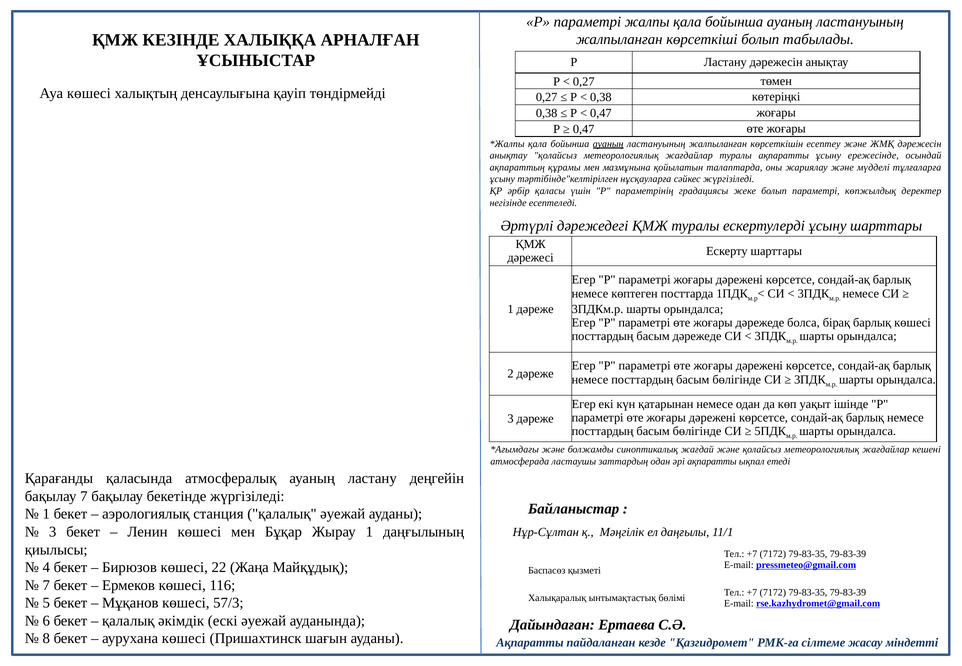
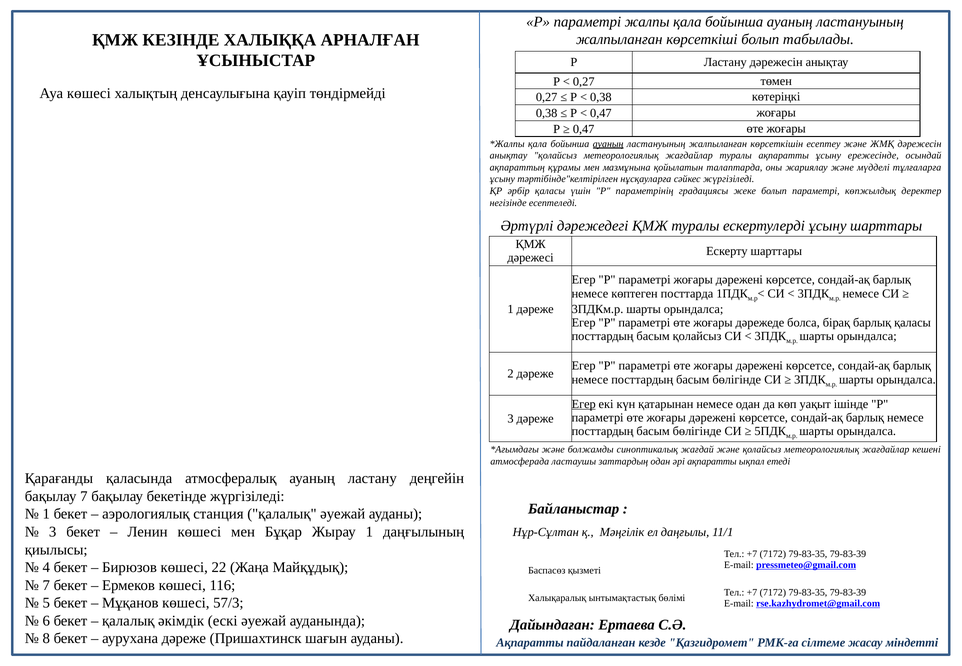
барлық көшесі: көшесі -> қаласы
басым дәрежеде: дәрежеде -> қолайсыз
Егер at (584, 404) underline: none -> present
аурухана көшесі: көшесі -> дәреже
